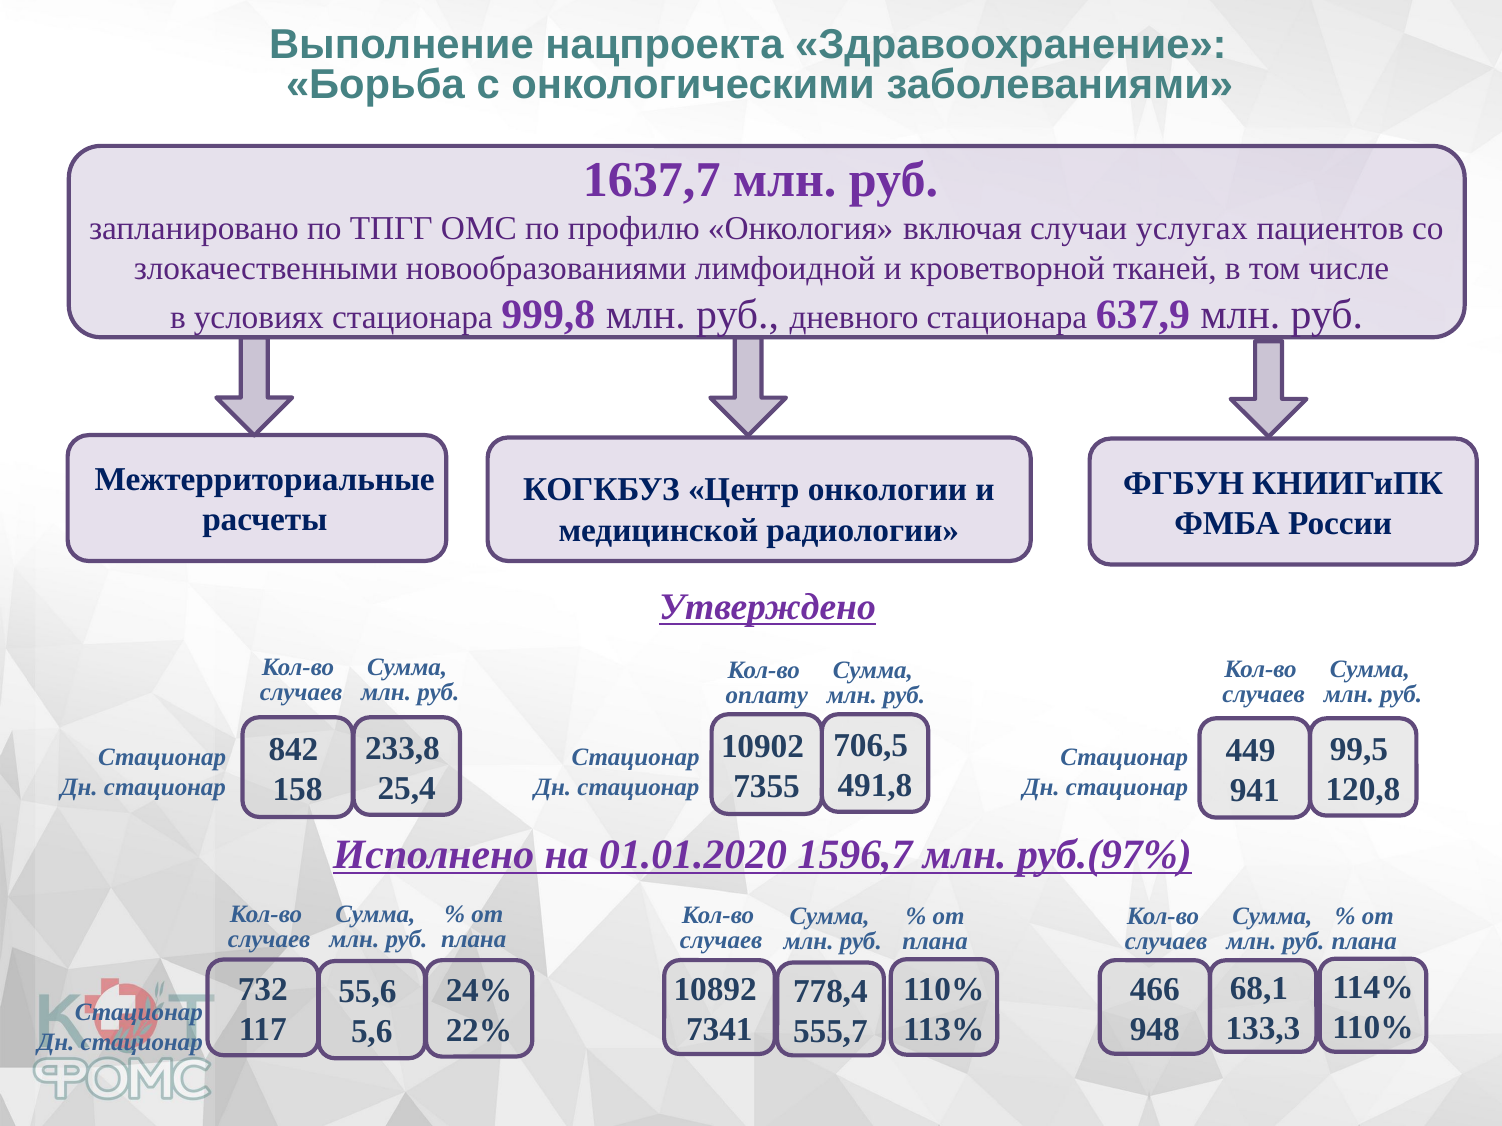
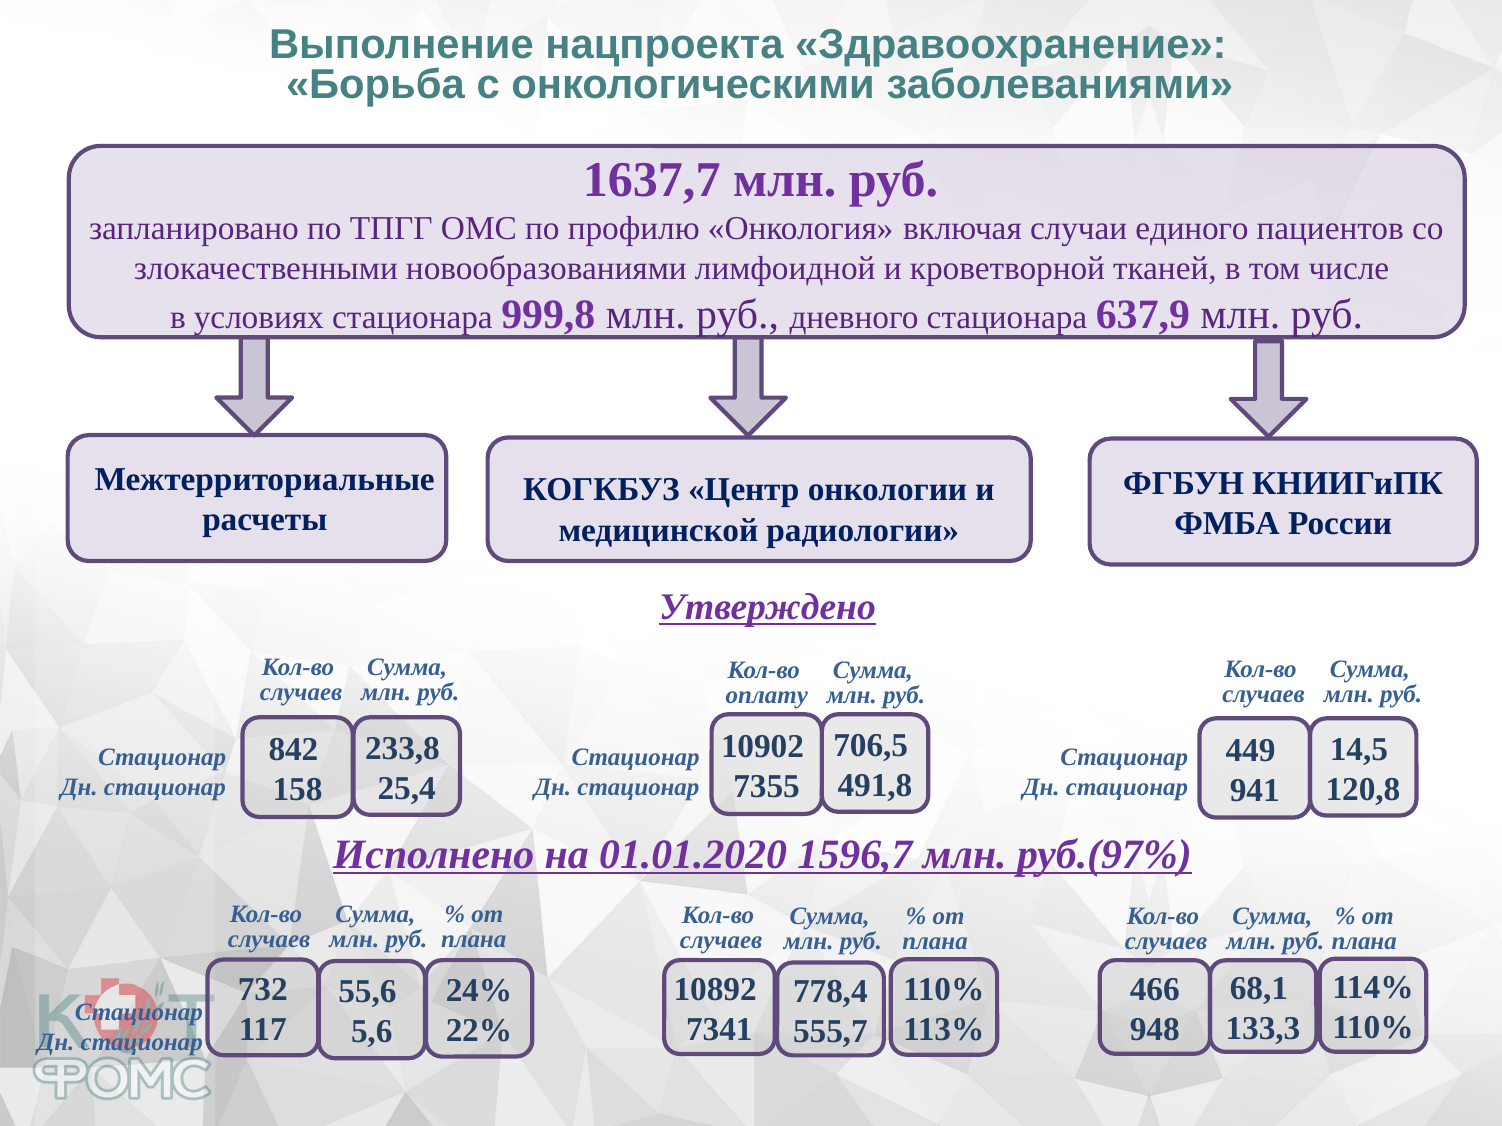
услугах: услугах -> единого
99,5: 99,5 -> 14,5
